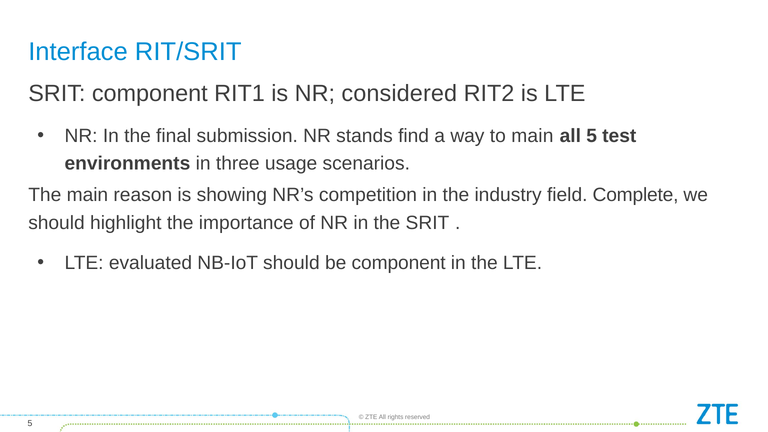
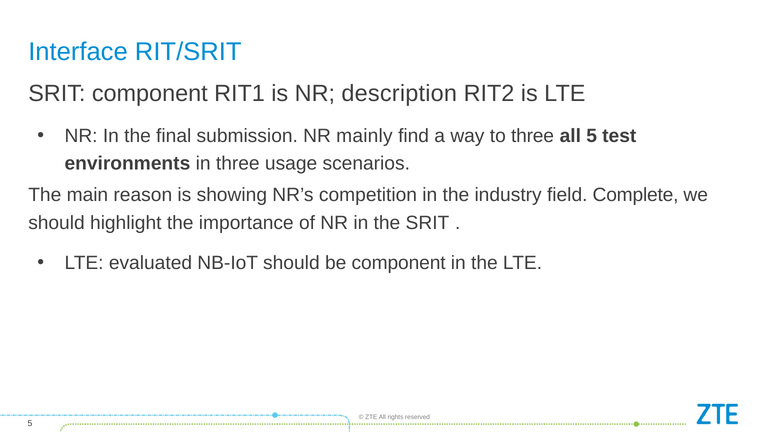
considered: considered -> description
stands: stands -> mainly
to main: main -> three
